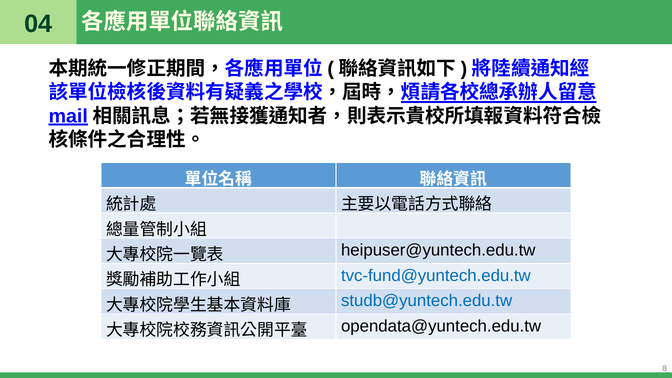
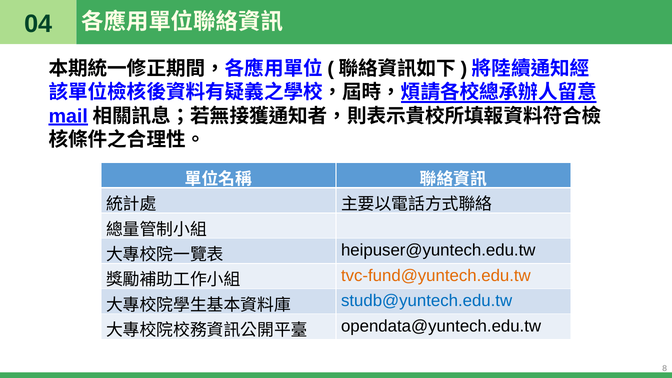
tvc-fund@yuntech.edu.tw colour: blue -> orange
